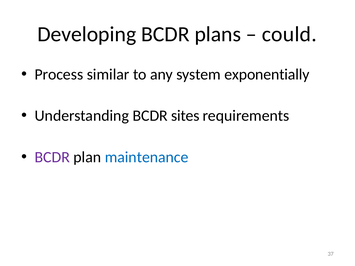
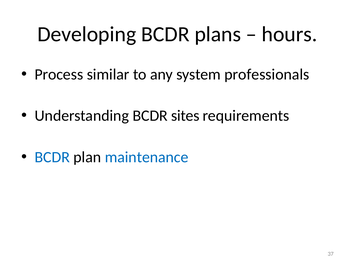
could: could -> hours
exponentially: exponentially -> professionals
BCDR at (52, 157) colour: purple -> blue
